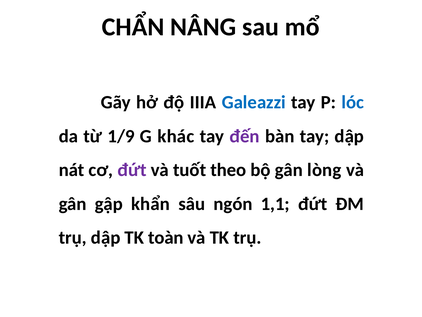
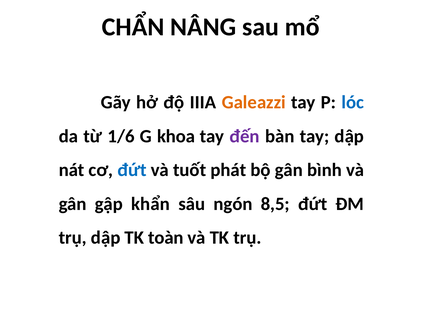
Galeazzi colour: blue -> orange
1/9: 1/9 -> 1/6
khác: khác -> khoa
đứt at (132, 170) colour: purple -> blue
theo: theo -> phát
lòng: lòng -> bình
1,1: 1,1 -> 8,5
